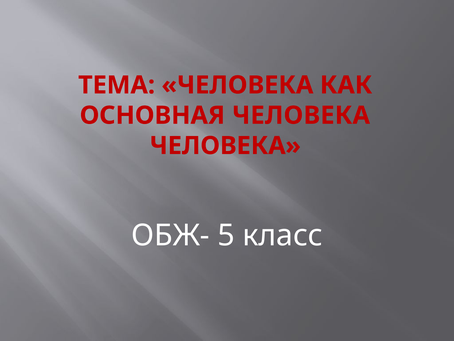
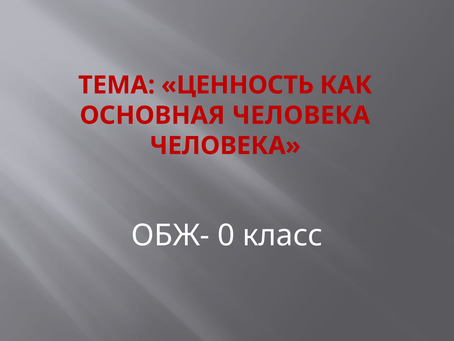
ТЕМА ЧЕЛОВЕКА: ЧЕЛОВЕКА -> ЦЕННОСТЬ
5: 5 -> 0
